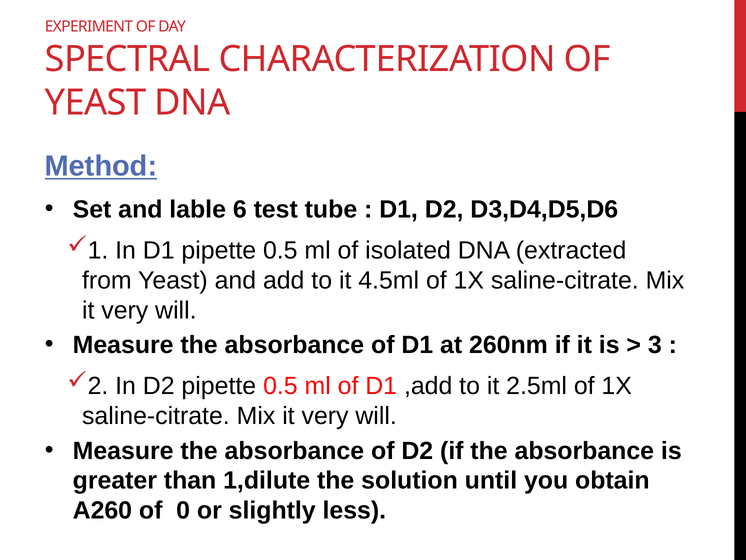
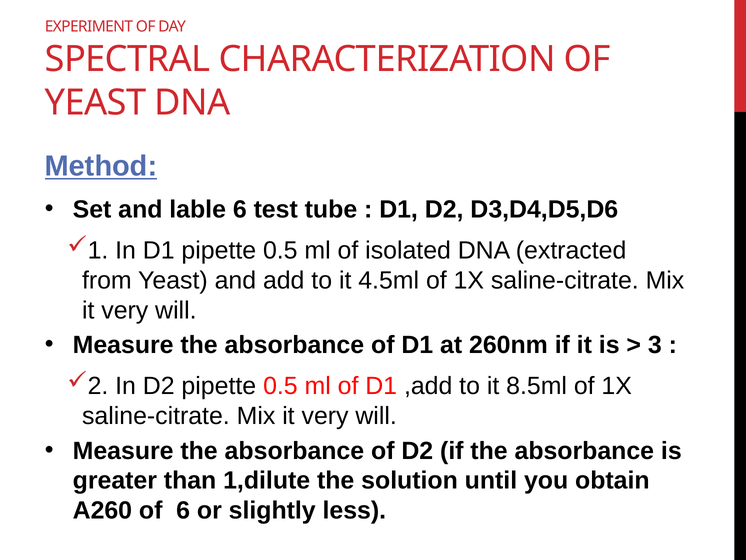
2.5ml: 2.5ml -> 8.5ml
of 0: 0 -> 6
